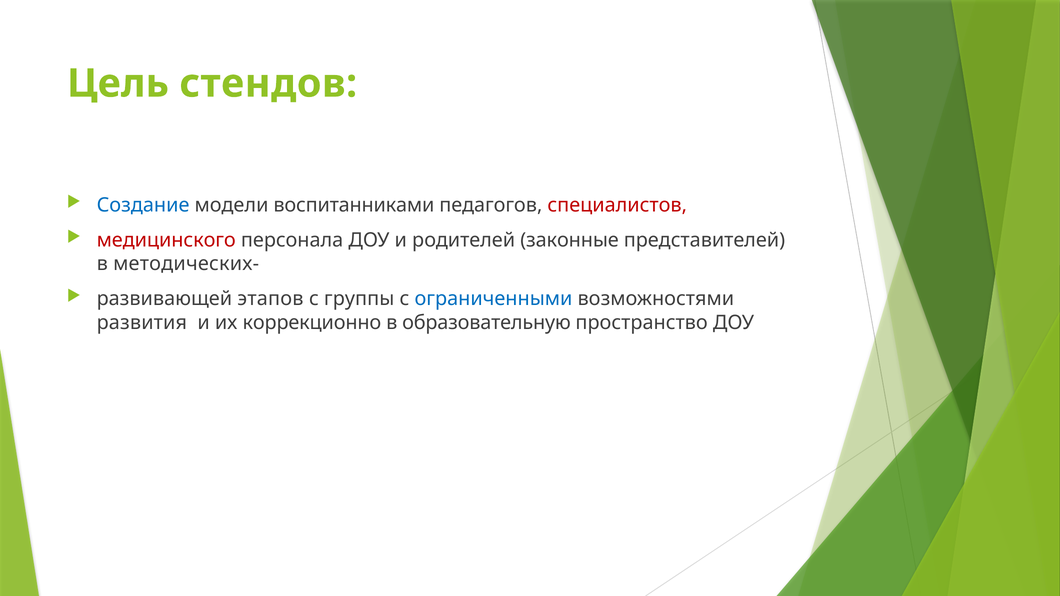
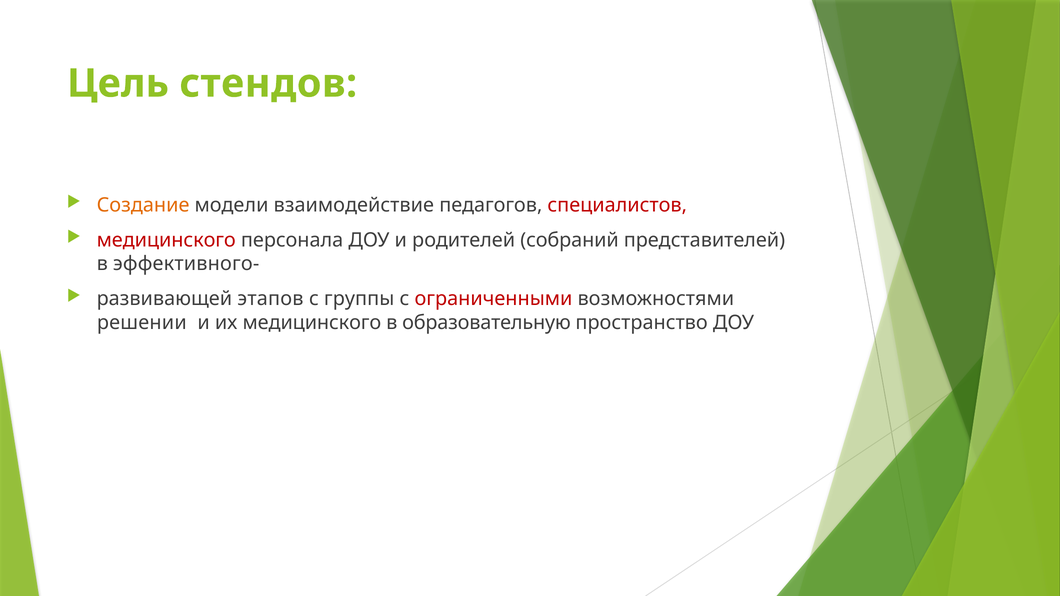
Создание colour: blue -> orange
воспитанниками: воспитанниками -> взаимодействие
законные: законные -> собраний
методических-: методических- -> эффективного-
ограниченными colour: blue -> red
развития: развития -> решении
их коррекционно: коррекционно -> медицинского
